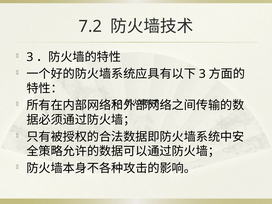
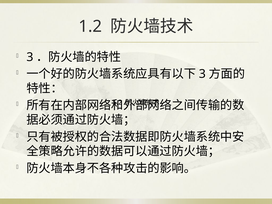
7.2: 7.2 -> 1.2
